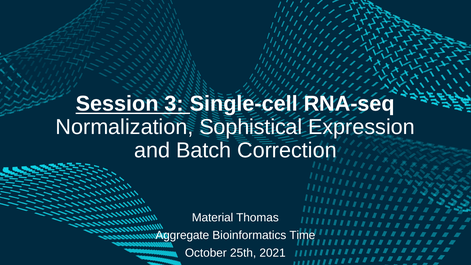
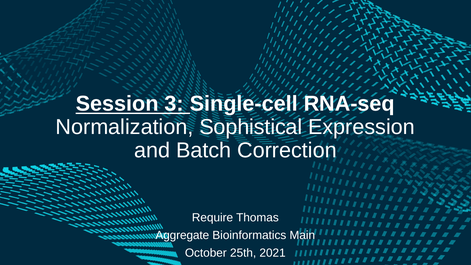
Material: Material -> Require
Time: Time -> Main
